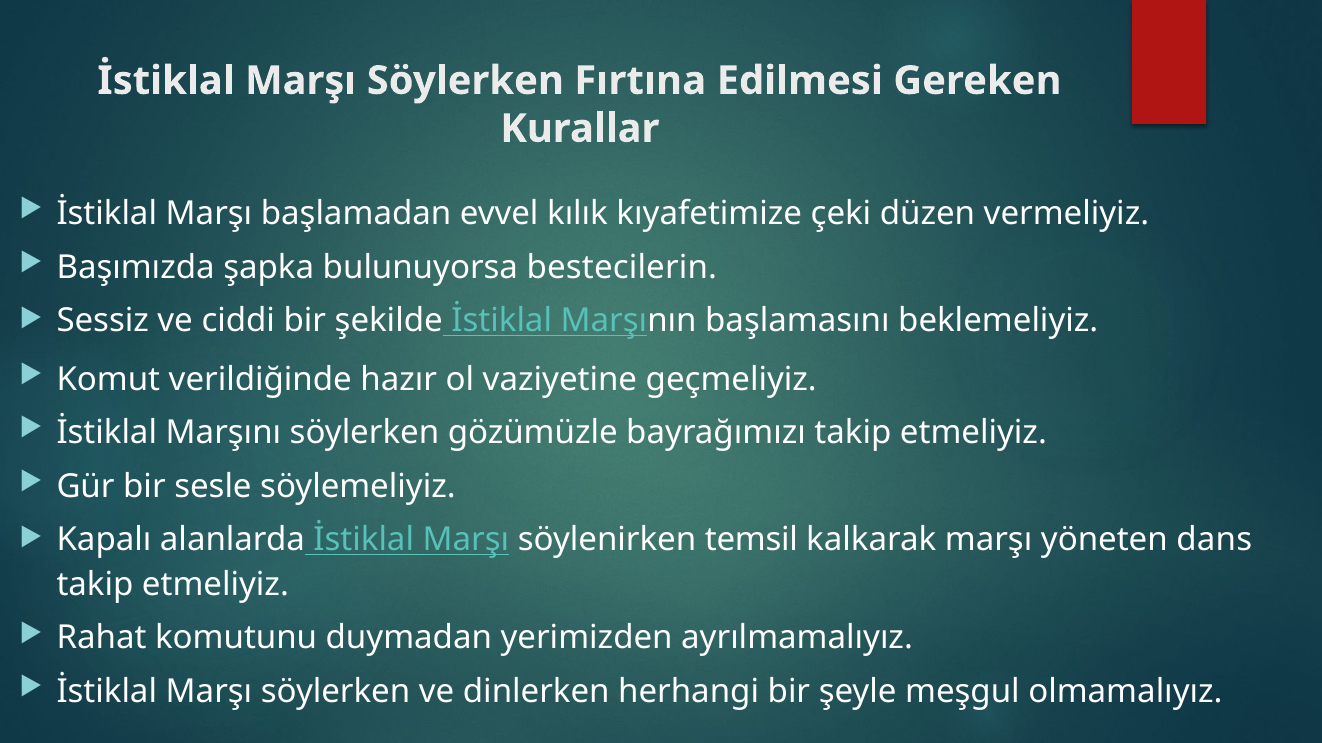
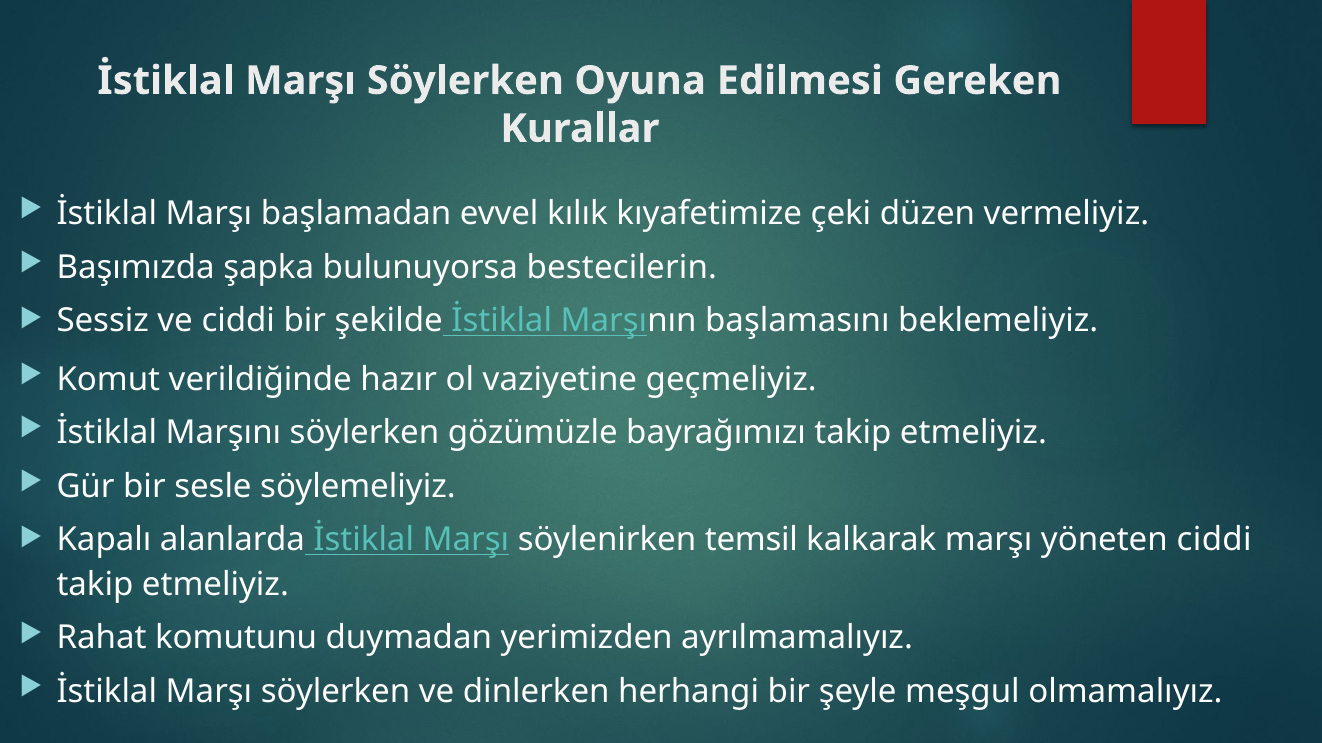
Fırtına: Fırtına -> Oyuna
yöneten dans: dans -> ciddi
